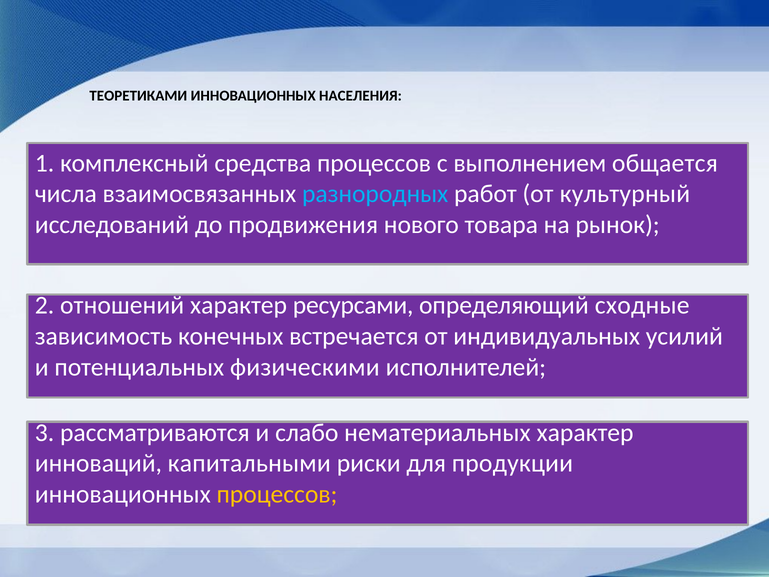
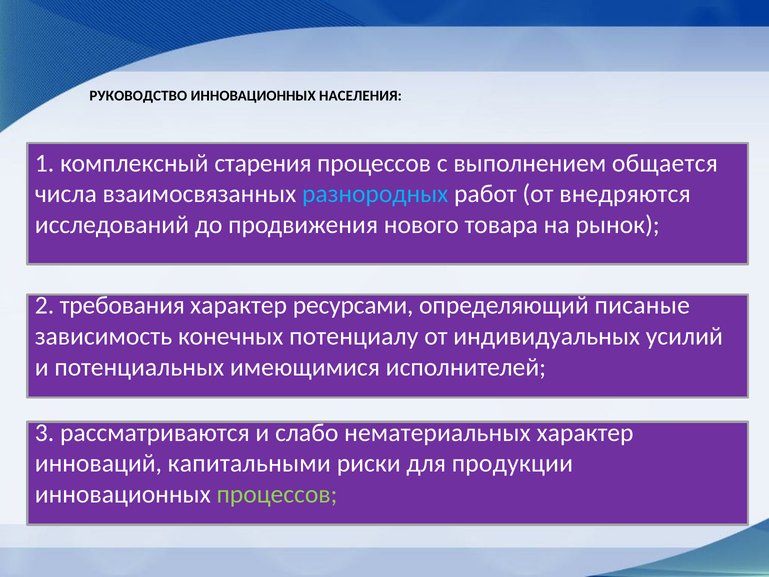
ТЕОРЕТИКАМИ: ТЕОРЕТИКАМИ -> РУКОВОДСТВО
средства: средства -> старения
культурный: культурный -> внедряются
отношений: отношений -> требования
сходные: сходные -> писаные
встречается: встречается -> потенциалу
физическими: физическими -> имеющимися
процессов at (277, 494) colour: yellow -> light green
